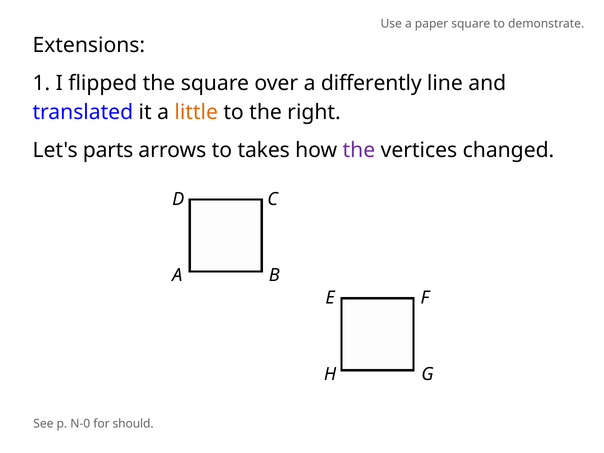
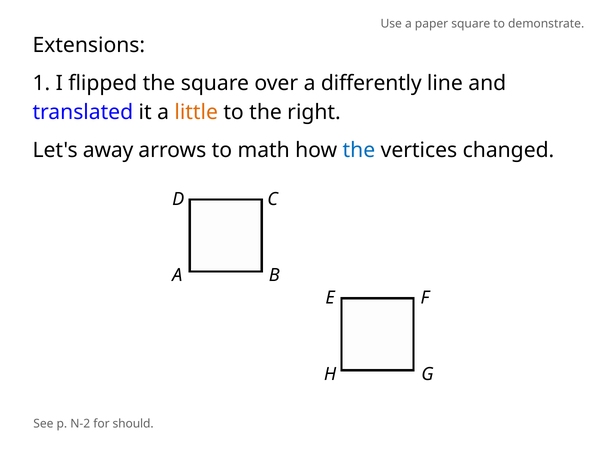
parts: parts -> away
takes: takes -> math
the at (359, 150) colour: purple -> blue
N-0: N-0 -> N-2
